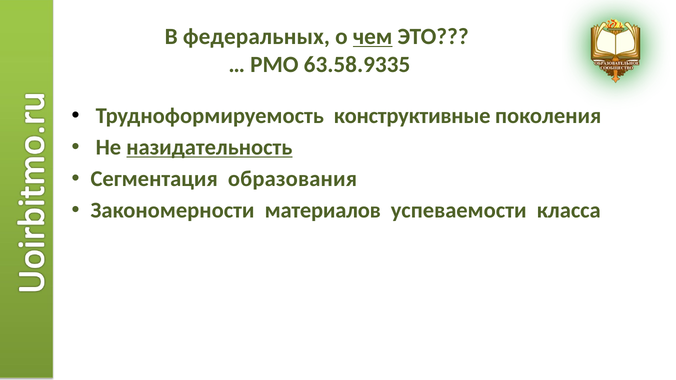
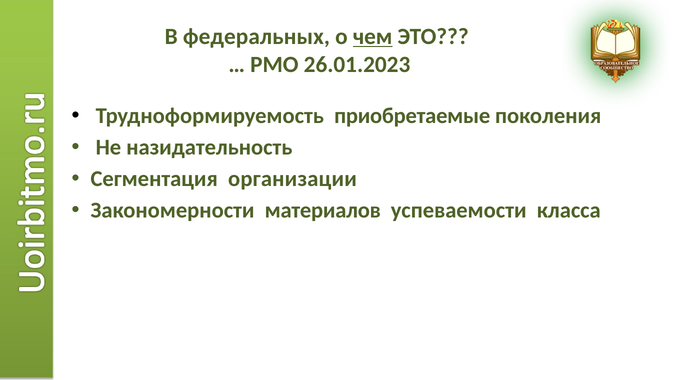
63.58.9335: 63.58.9335 -> 26.01.2023
конструктивные: конструктивные -> приобретаемые
назидательность underline: present -> none
образования: образования -> организации
